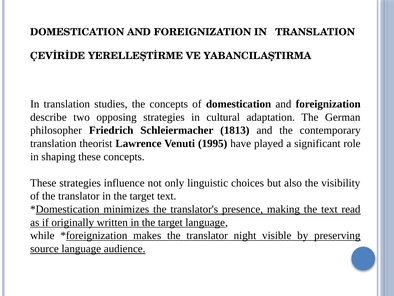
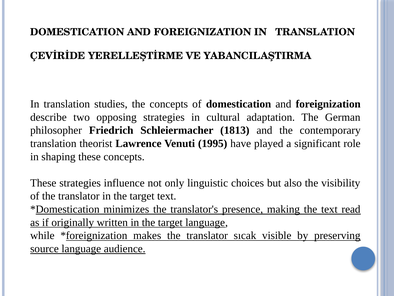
night: night -> sıcak
